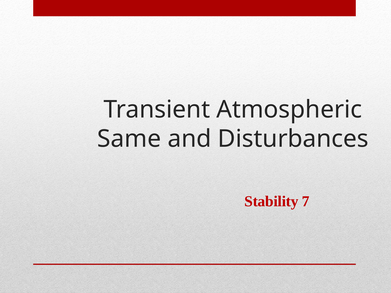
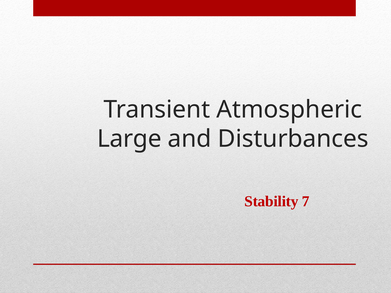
Same: Same -> Large
